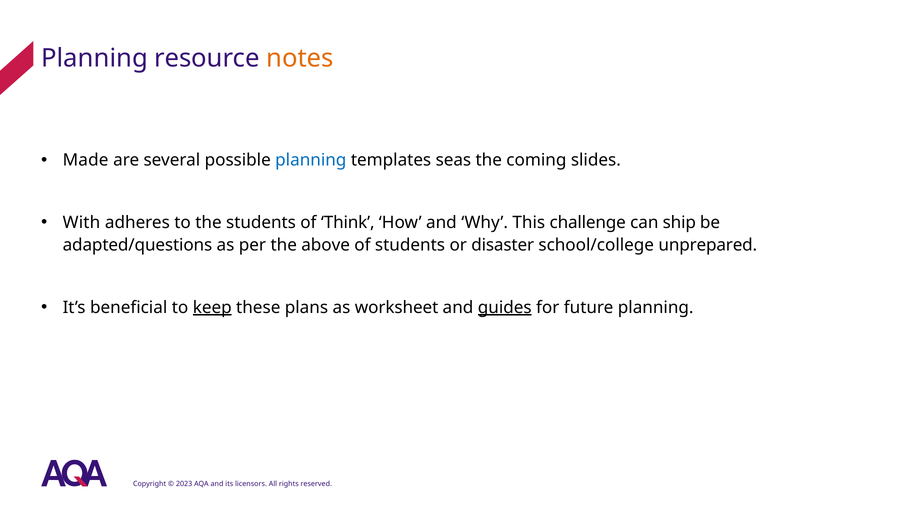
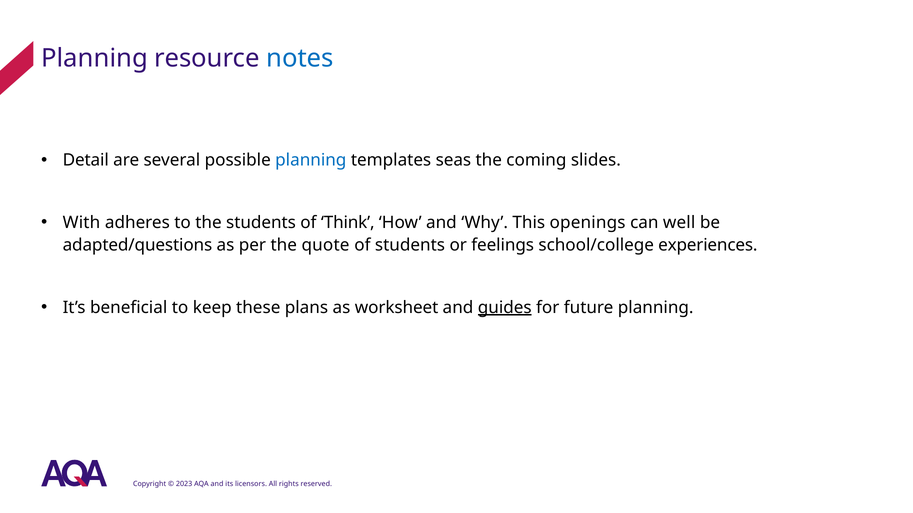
notes colour: orange -> blue
Made: Made -> Detail
challenge: challenge -> openings
ship: ship -> well
above: above -> quote
disaster: disaster -> feelings
unprepared: unprepared -> experiences
keep underline: present -> none
